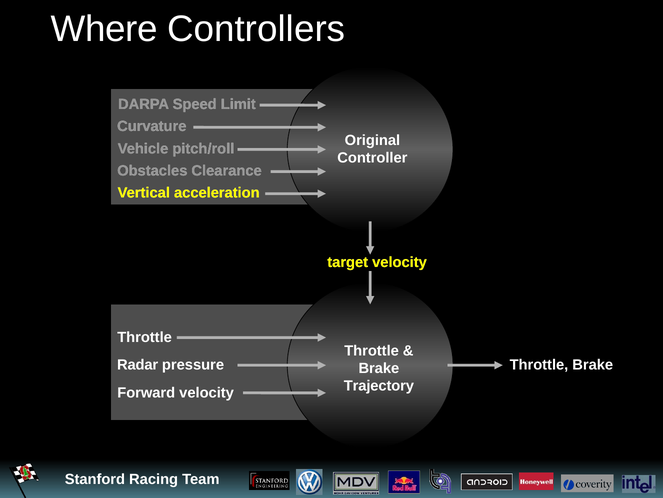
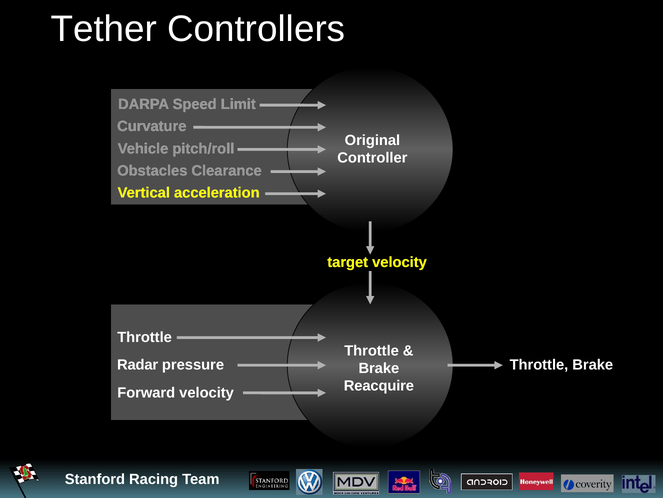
Where: Where -> Tether
Trajectory: Trajectory -> Reacquire
